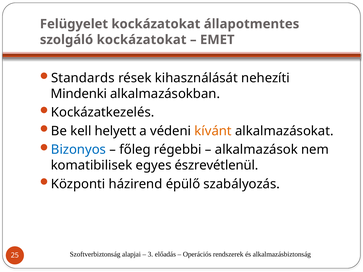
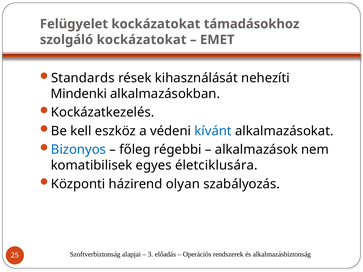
állapotmentes: állapotmentes -> támadásokhoz
helyett: helyett -> eszköz
kívánt colour: orange -> blue
észrevétlenül: észrevétlenül -> életciklusára
épülő: épülő -> olyan
